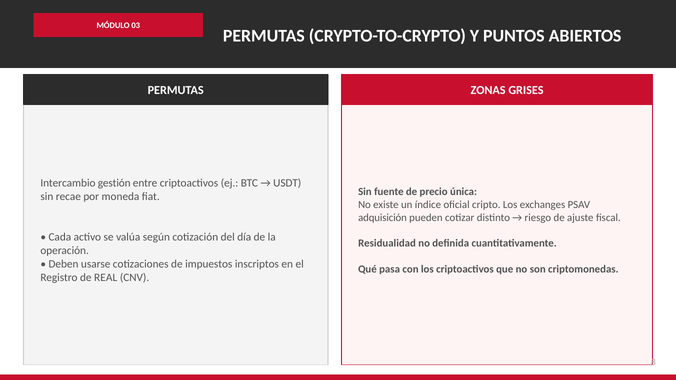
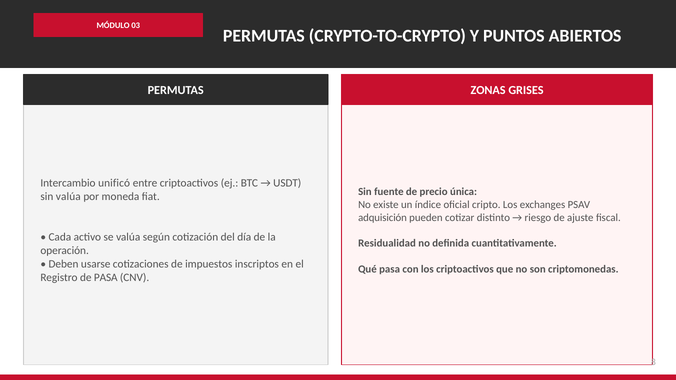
gestión: gestión -> unificó
sin recae: recae -> valúa
de REAL: REAL -> PASA
